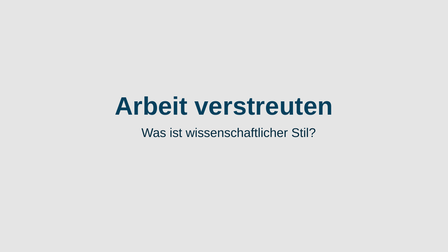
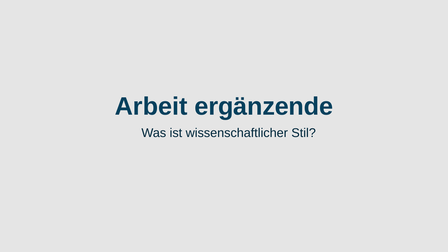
verstreuten: verstreuten -> ergänzende
